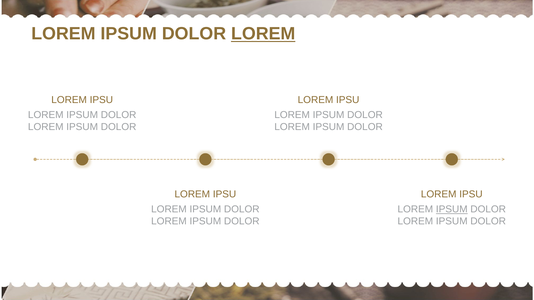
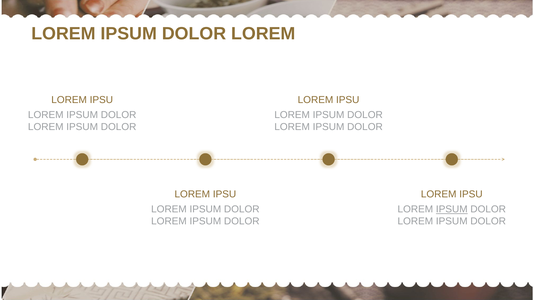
LOREM at (263, 34) underline: present -> none
